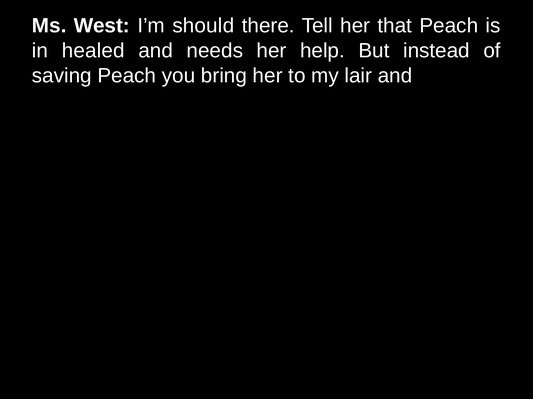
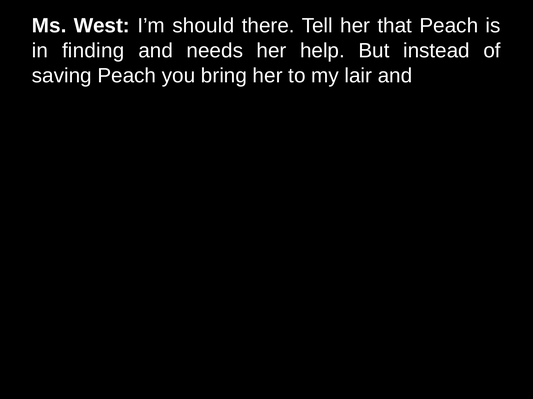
healed: healed -> finding
